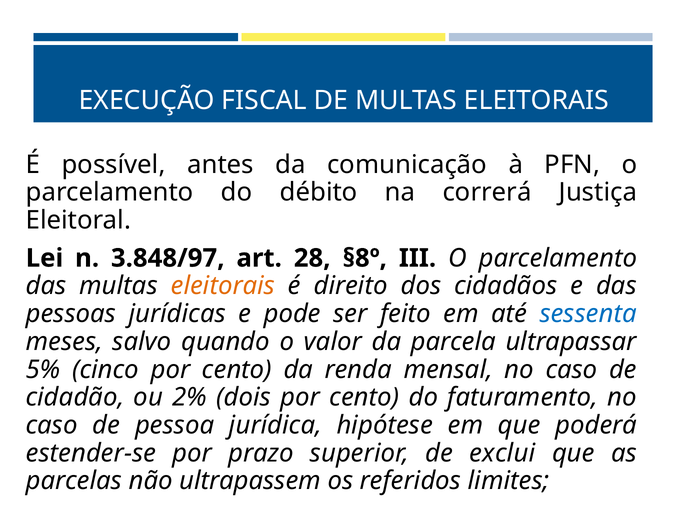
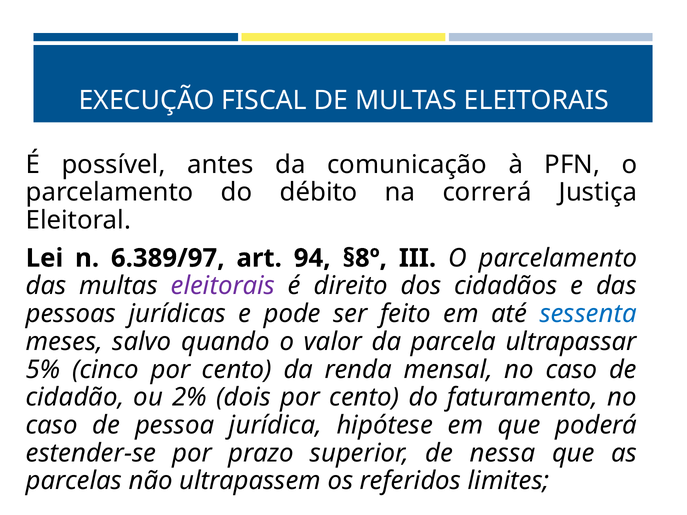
3.848/97: 3.848/97 -> 6.389/97
28: 28 -> 94
eleitorais at (223, 286) colour: orange -> purple
exclui: exclui -> nessa
